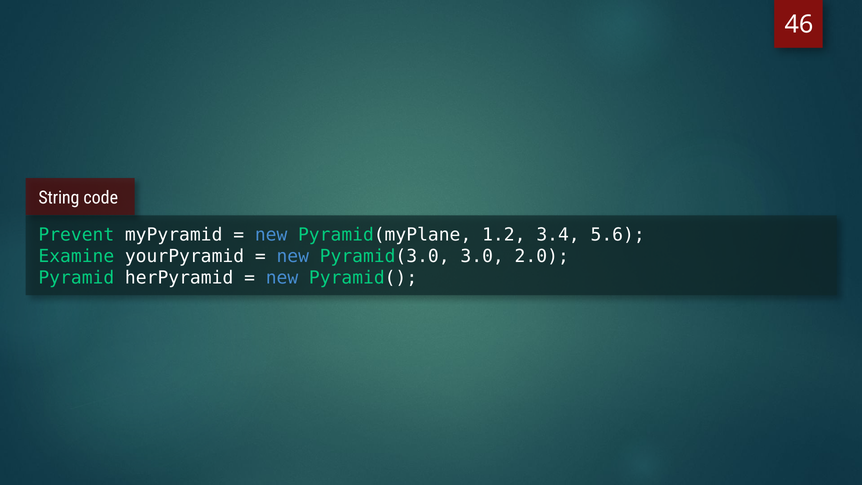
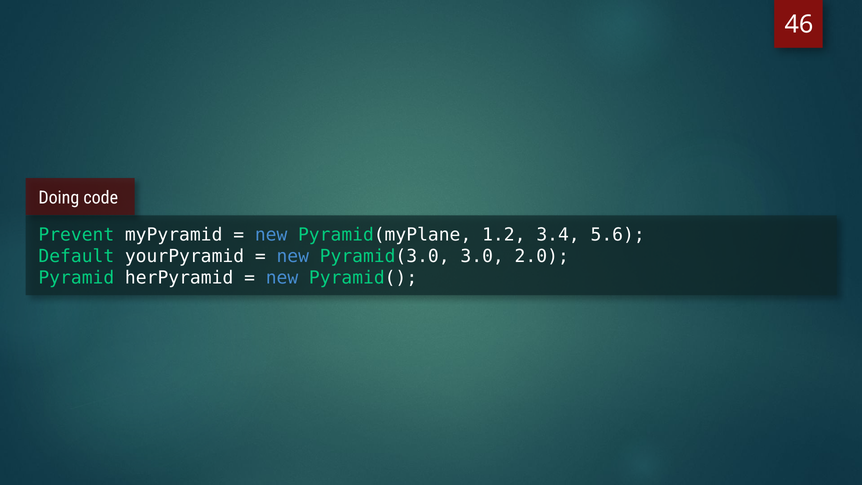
String: String -> Doing
Examine: Examine -> Default
